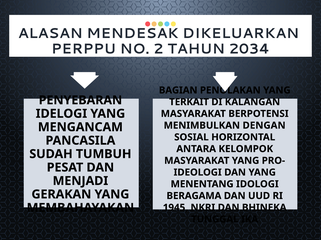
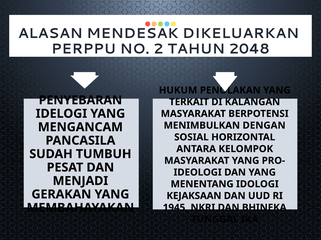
2034: 2034 -> 2048
BAGIAN: BAGIAN -> HUKUM
BERAGAMA: BERAGAMA -> KEJAKSAAN
